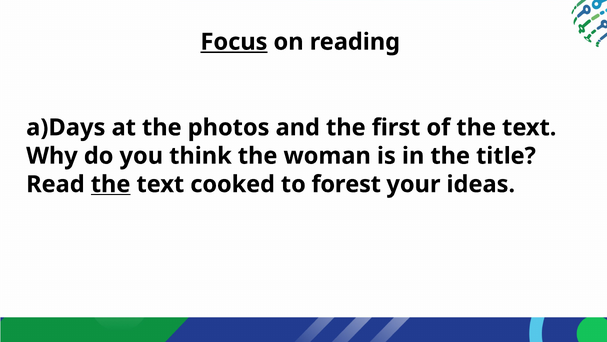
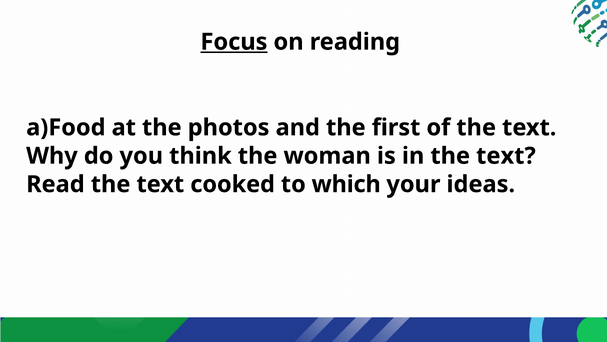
a)Days: a)Days -> a)Food
in the title: title -> text
the at (111, 184) underline: present -> none
forest: forest -> which
